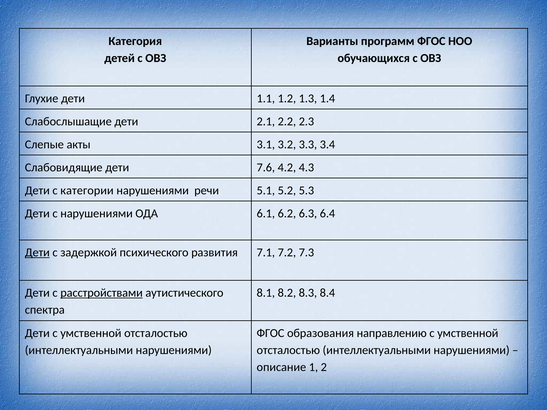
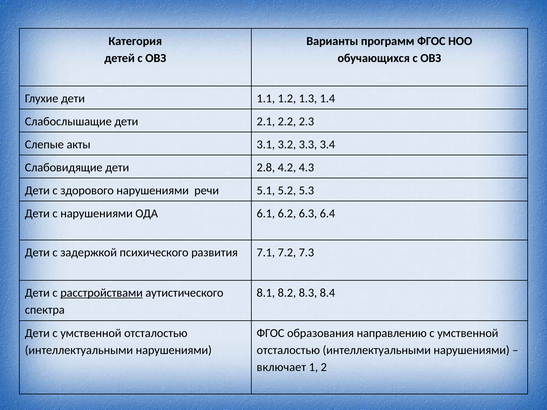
7.6: 7.6 -> 2.8
категории: категории -> здорового
Дети at (37, 253) underline: present -> none
описание: описание -> включает
